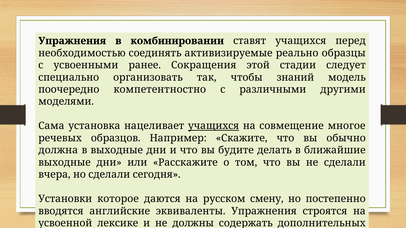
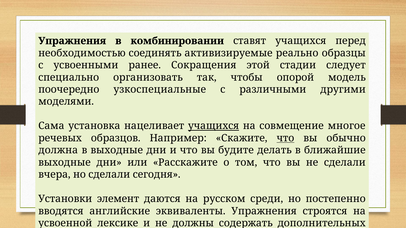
знаний: знаний -> опорой
компетентностно: компетентностно -> узкоспециальные
что at (285, 138) underline: none -> present
которое: которое -> элемент
смену: смену -> среди
